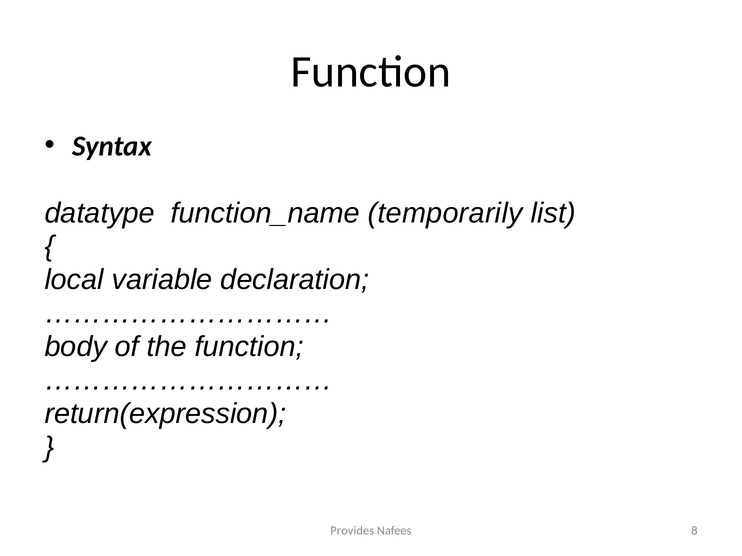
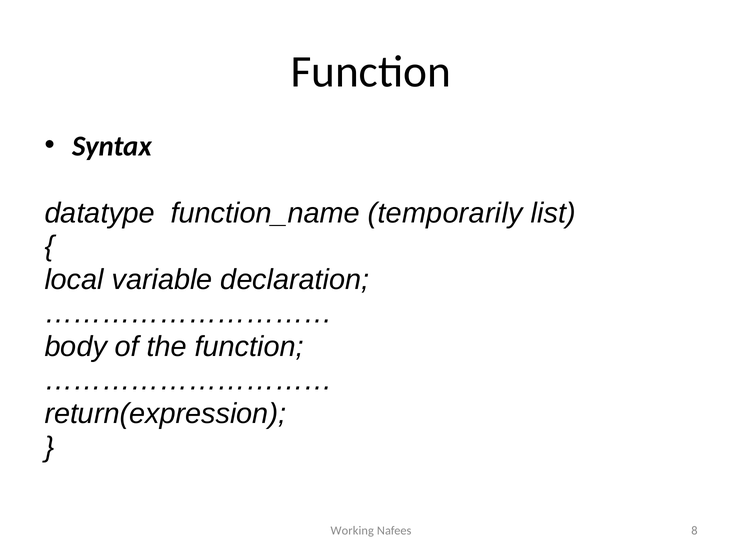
Provides: Provides -> Working
